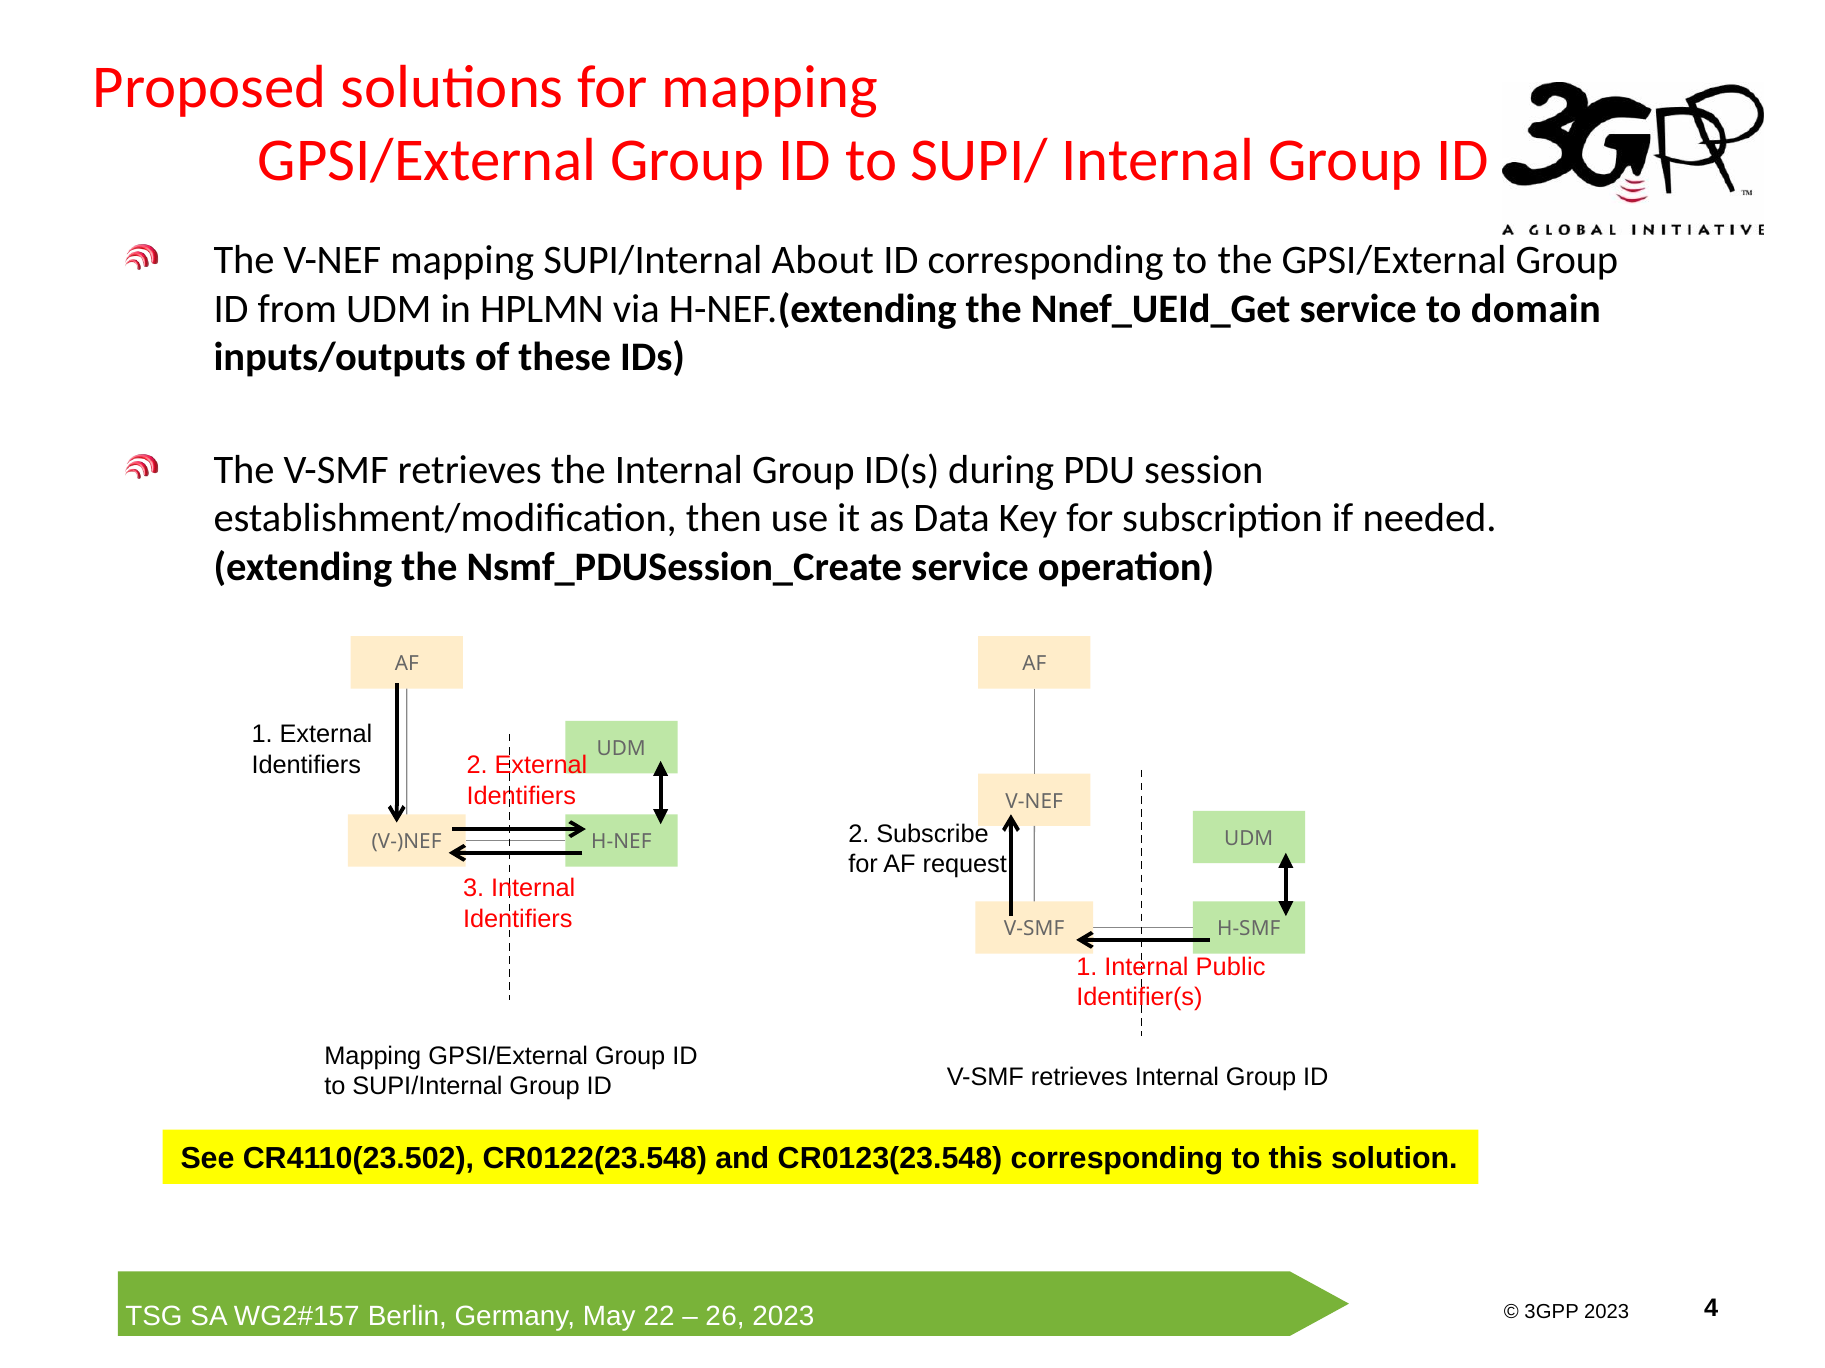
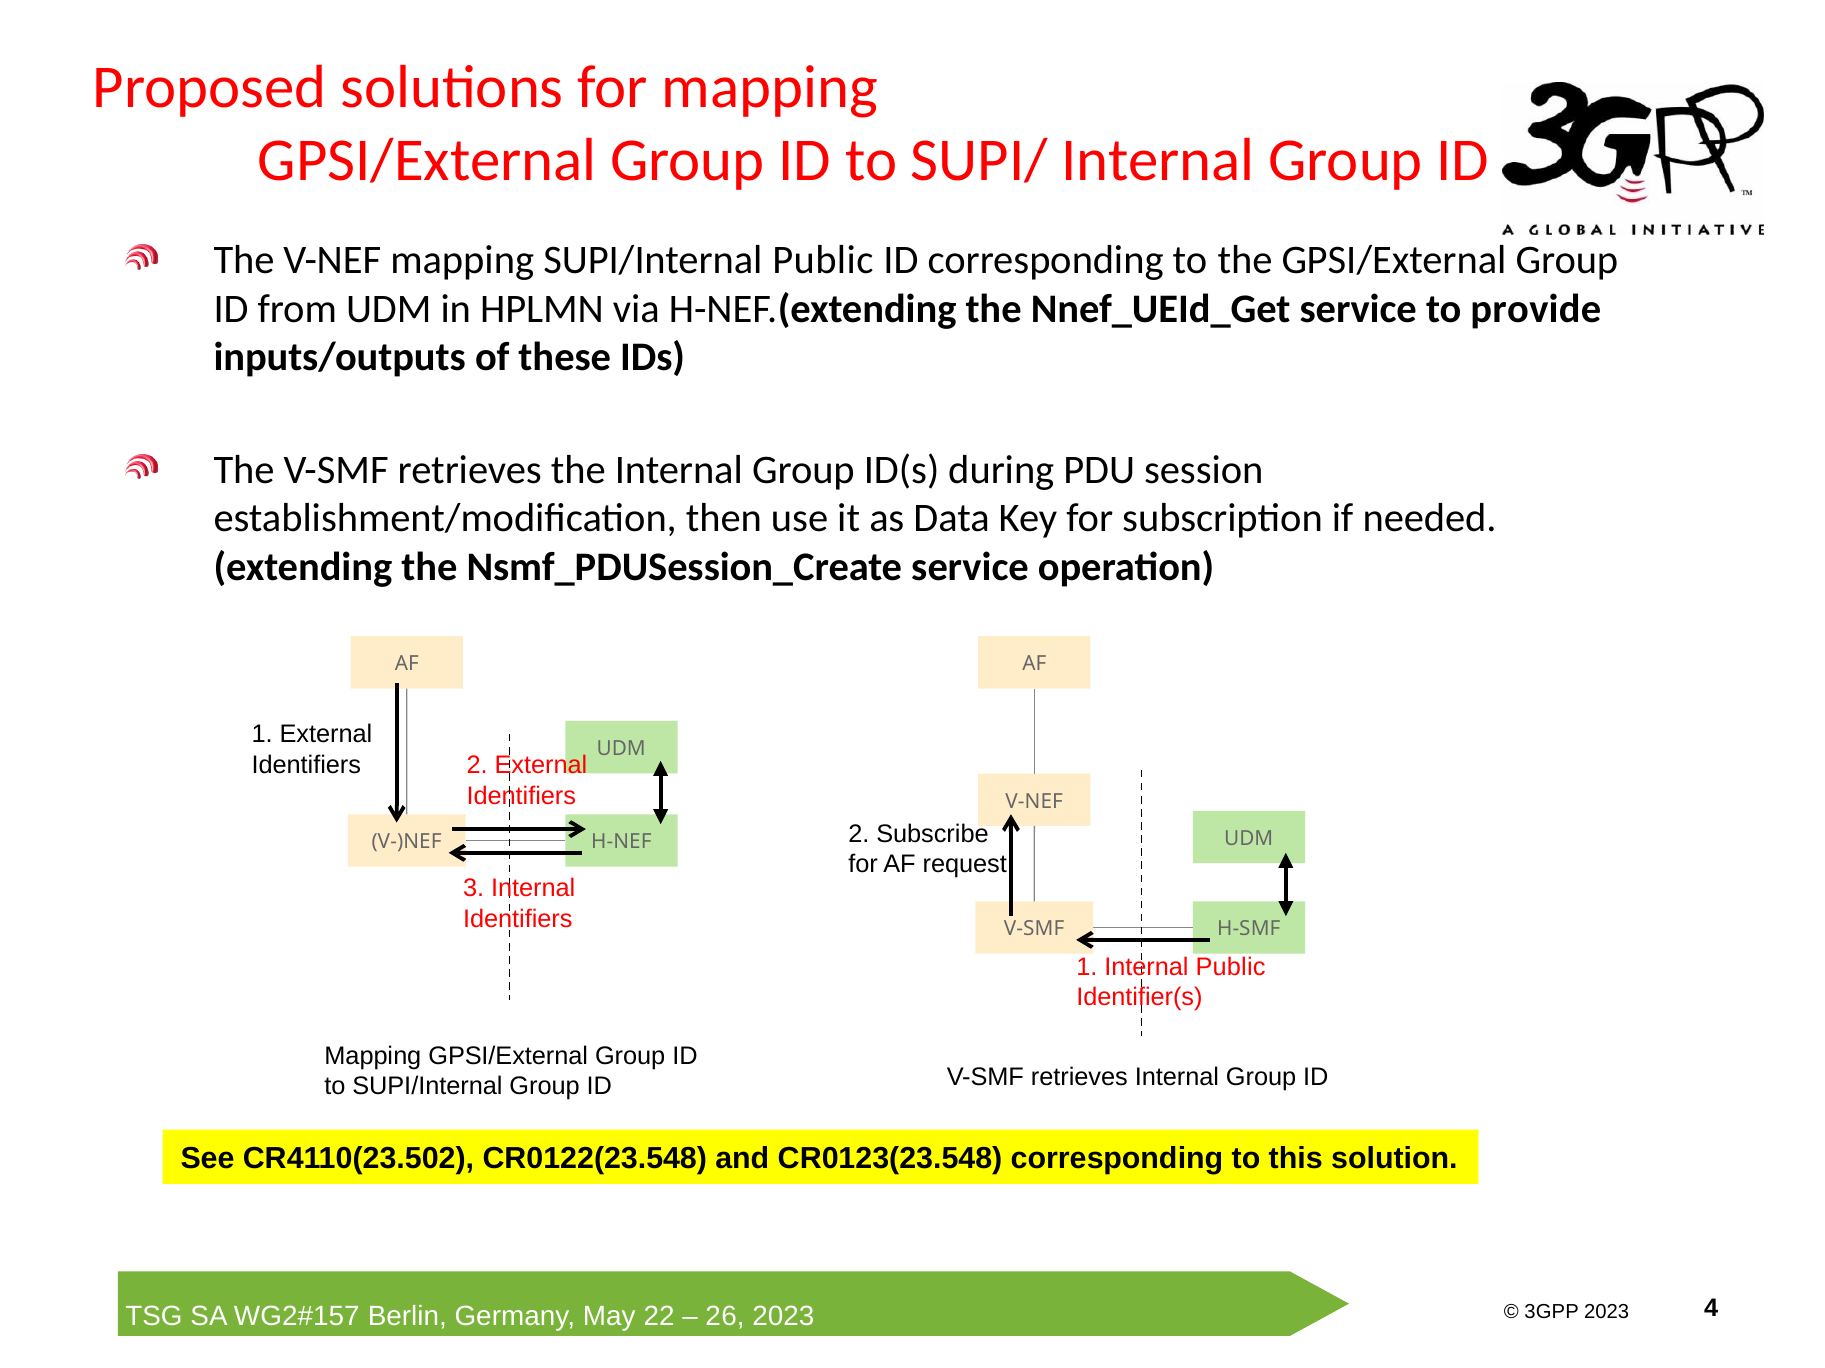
SUPI/Internal About: About -> Public
domain: domain -> provide
